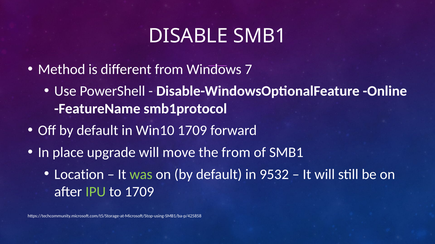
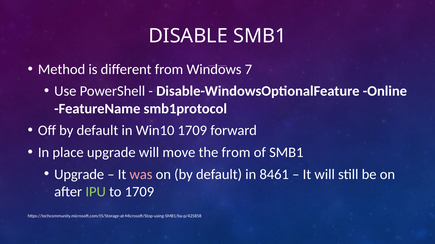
Location at (79, 175): Location -> Upgrade
was colour: light green -> pink
9532: 9532 -> 8461
